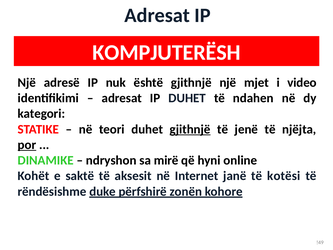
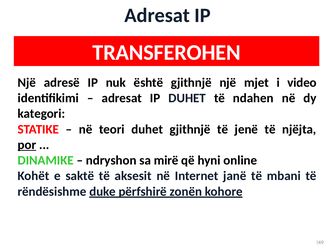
KOMPJUTERËSH: KOMPJUTERËSH -> TRANSFEROHEN
gjithnjë at (190, 129) underline: present -> none
kotësi: kotësi -> mbani
